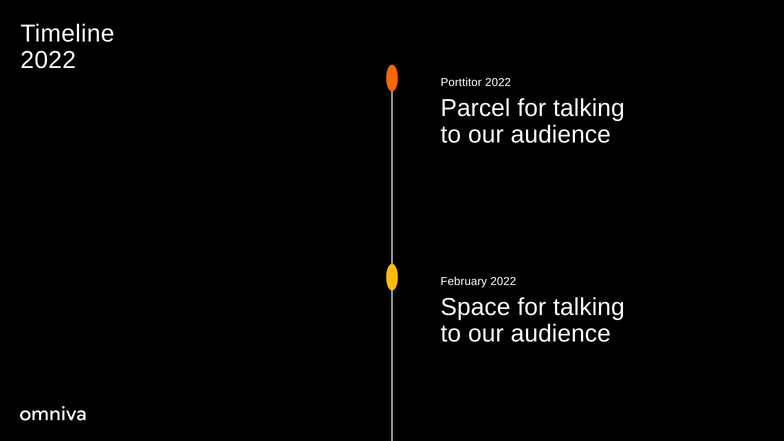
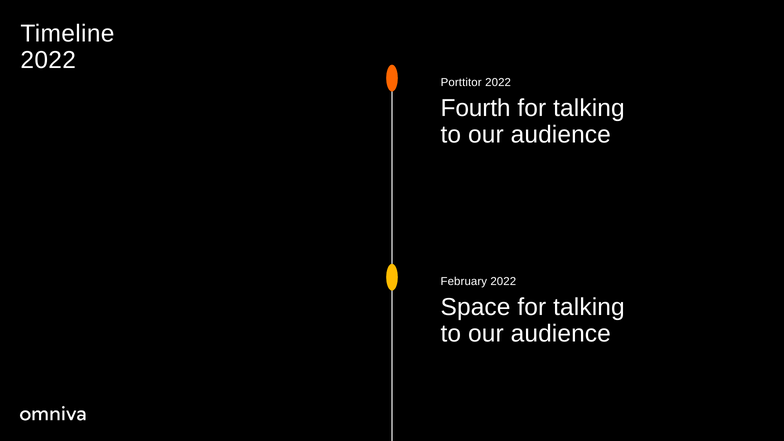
Parcel: Parcel -> Fourth
